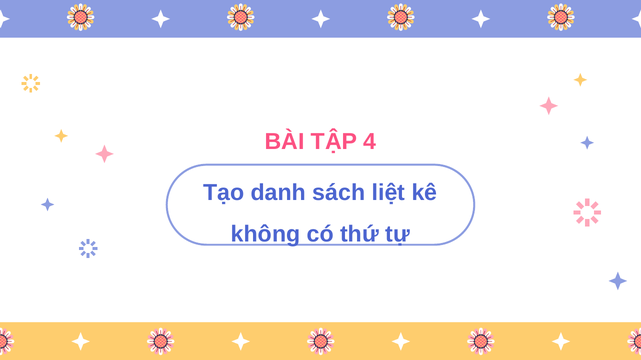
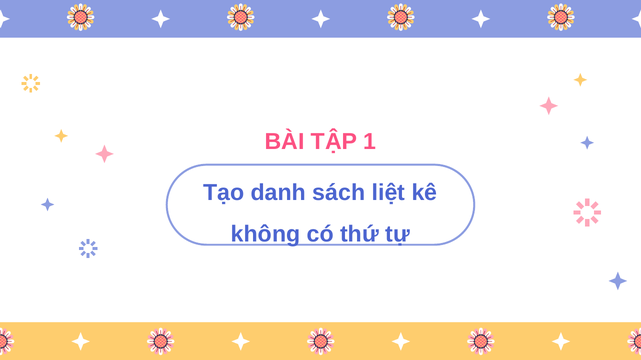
4: 4 -> 1
